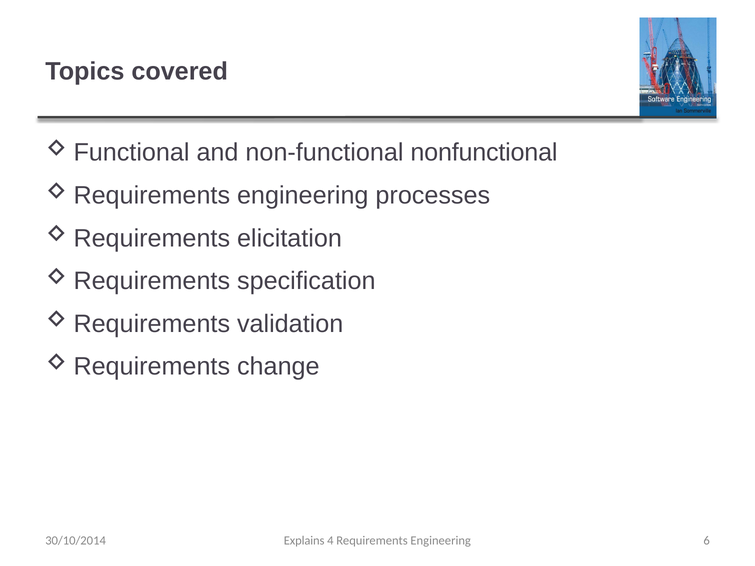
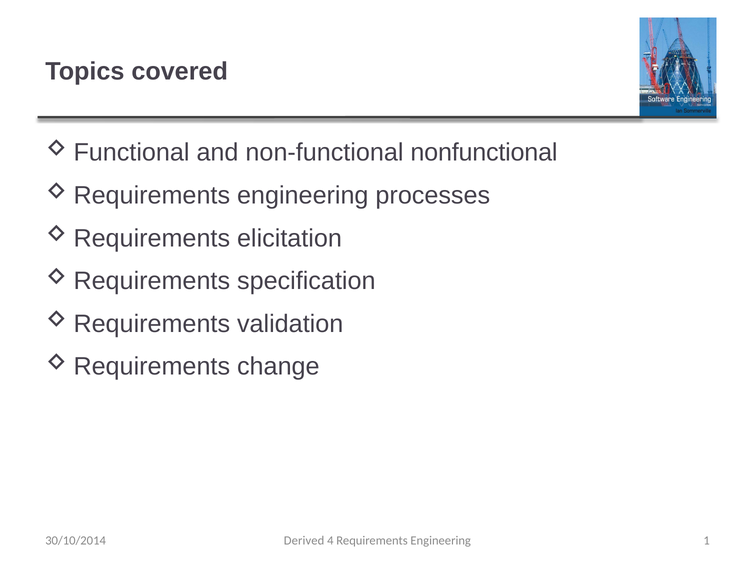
Explains: Explains -> Derived
6: 6 -> 1
